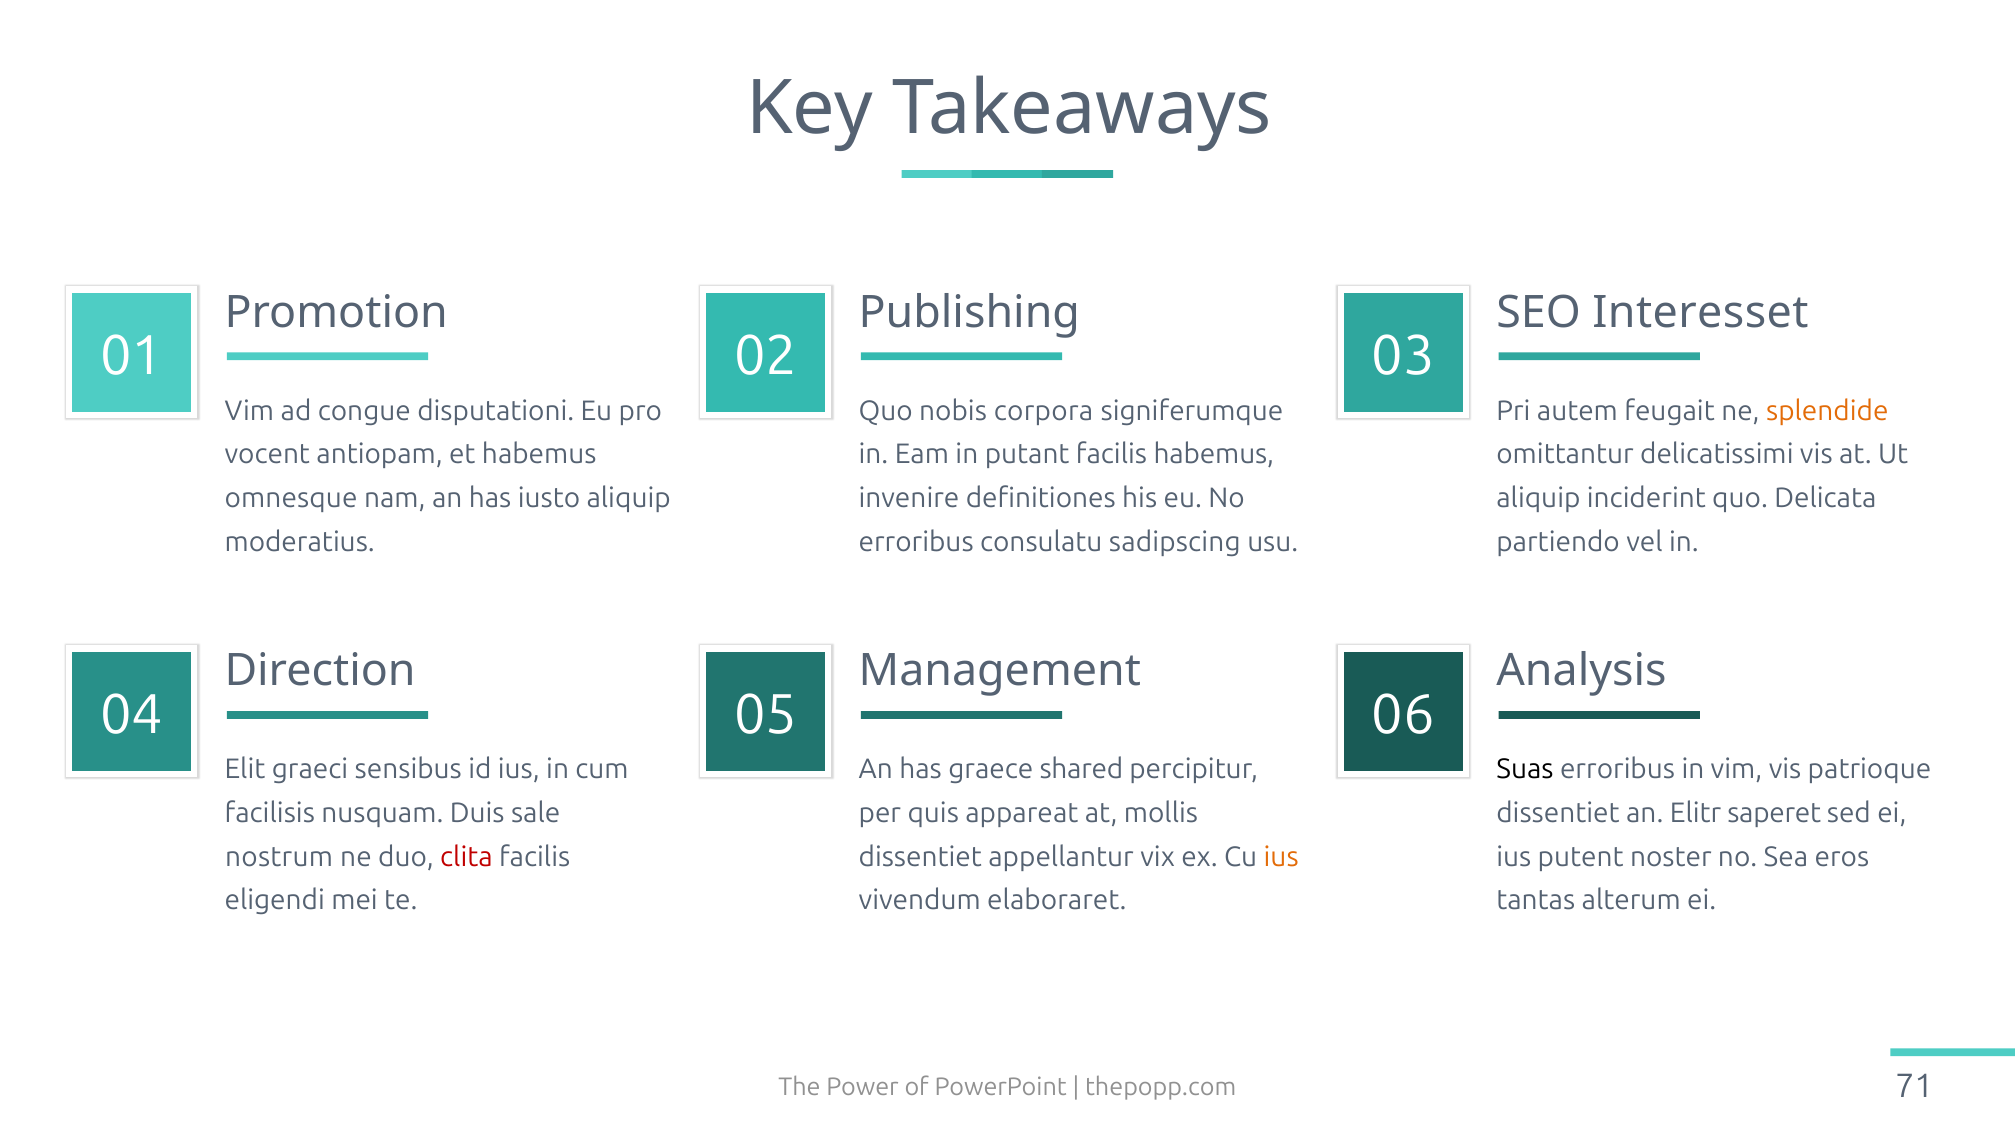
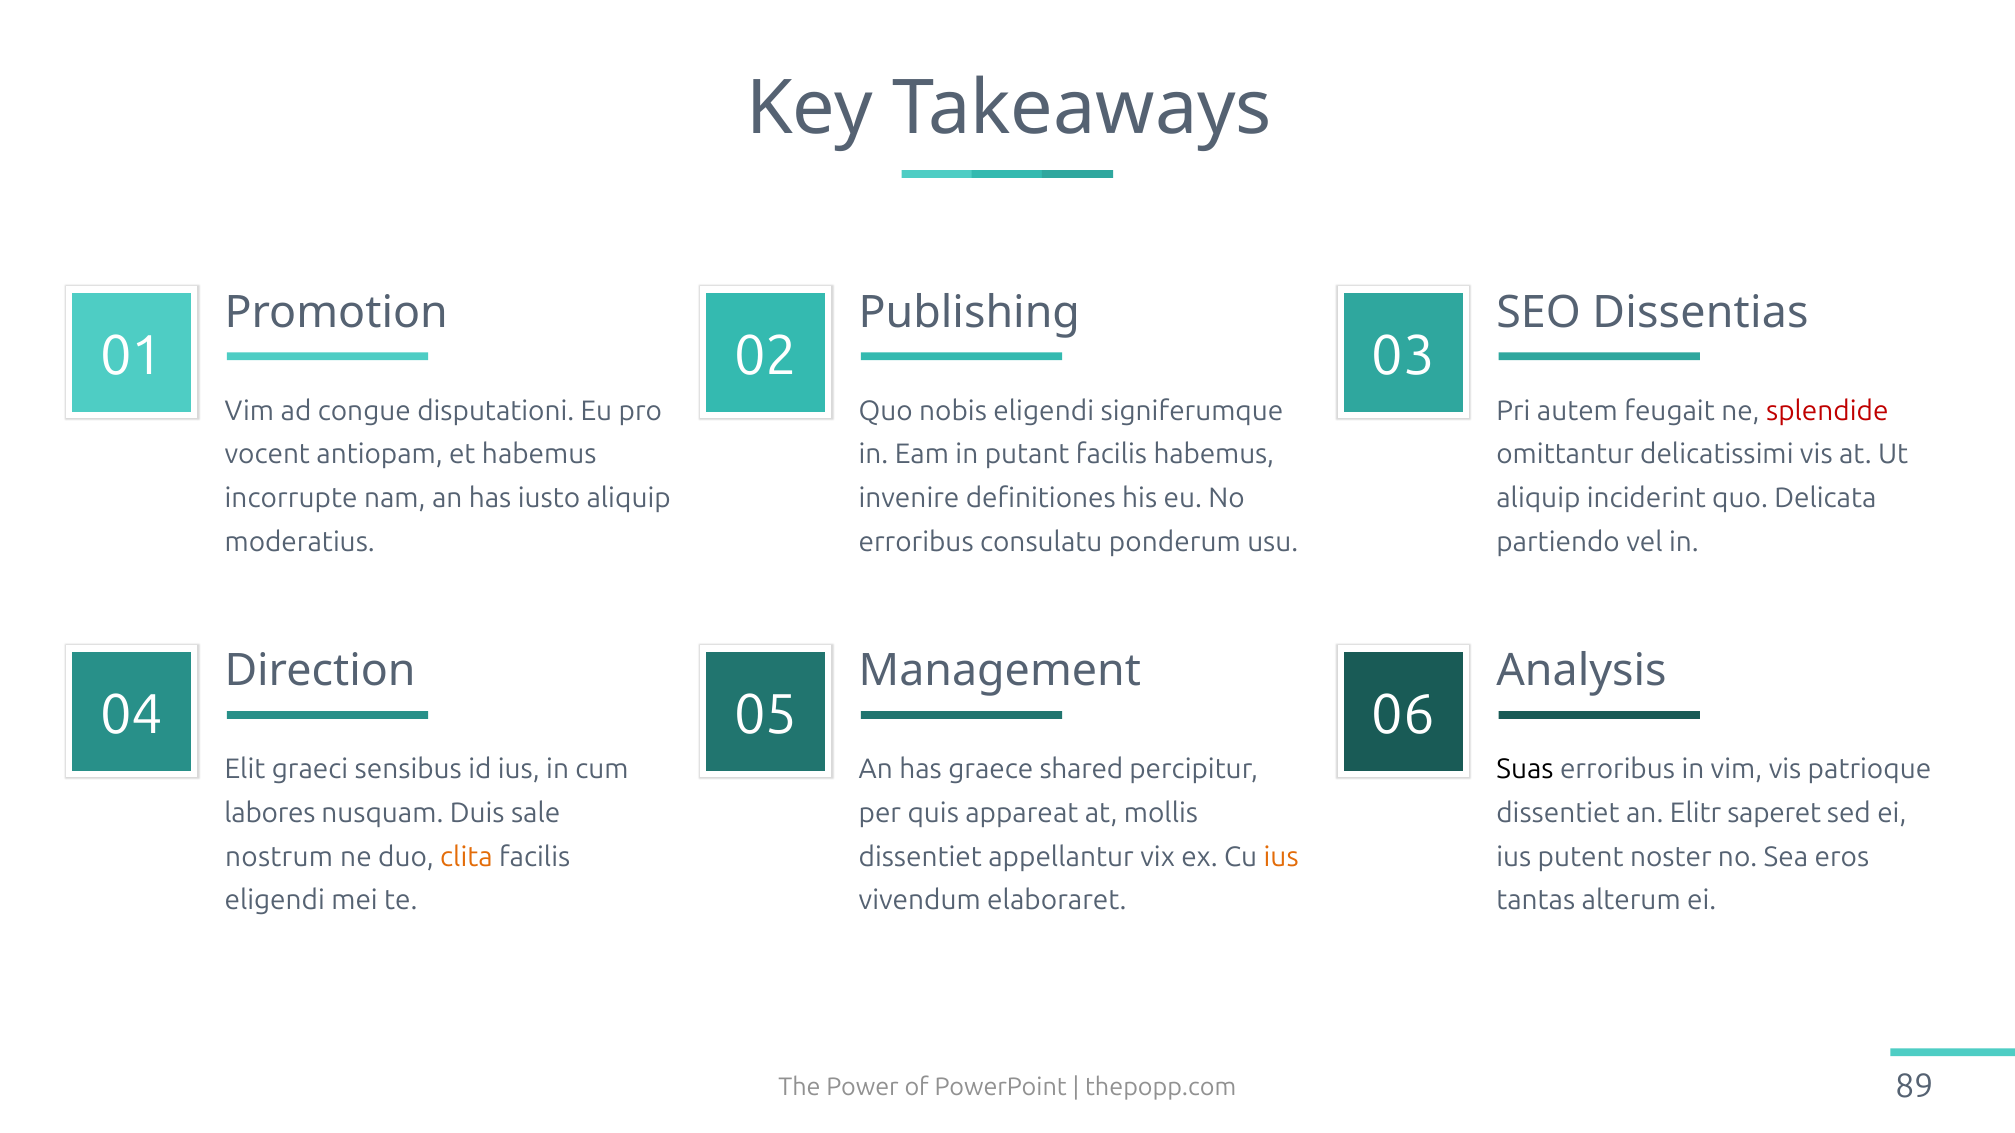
Interesset: Interesset -> Dissentias
nobis corpora: corpora -> eligendi
splendide colour: orange -> red
omnesque: omnesque -> incorrupte
sadipscing: sadipscing -> ponderum
facilisis: facilisis -> labores
clita colour: red -> orange
71: 71 -> 89
